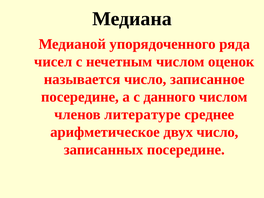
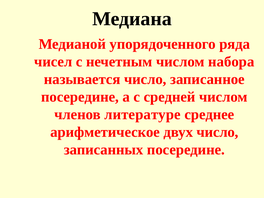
оценок: оценок -> набора
данного: данного -> средней
